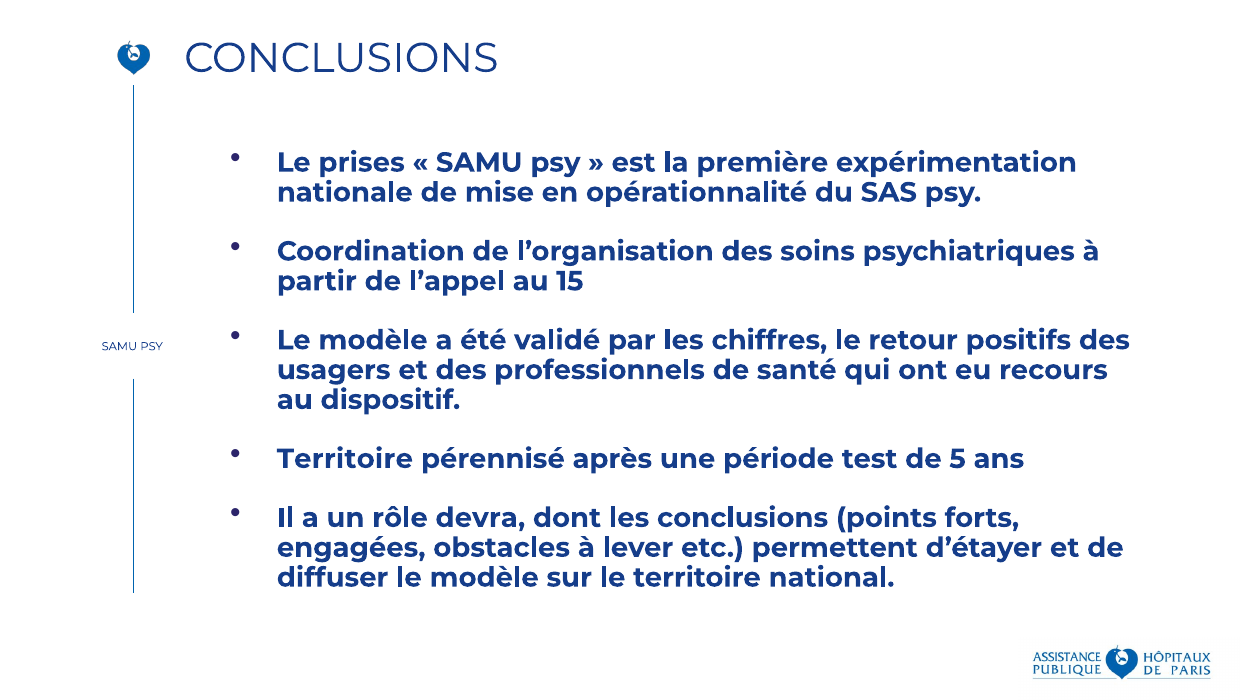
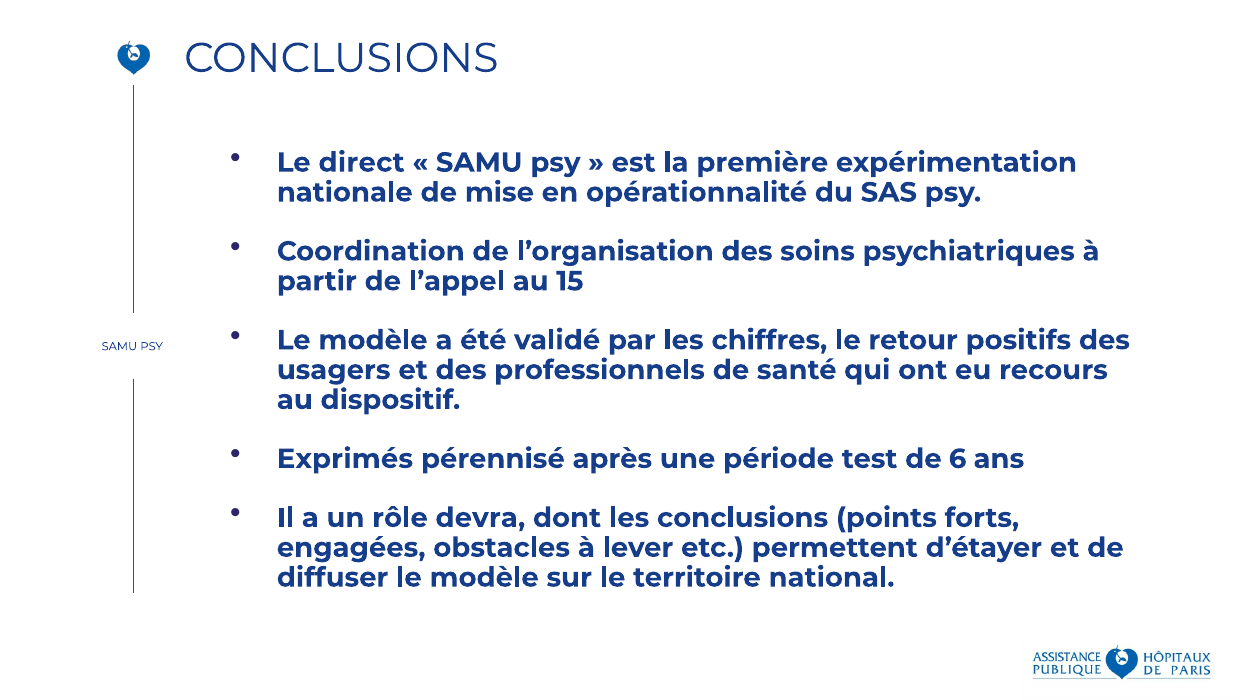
prises: prises -> direct
Territoire at (345, 459): Territoire -> Exprimés
5: 5 -> 6
